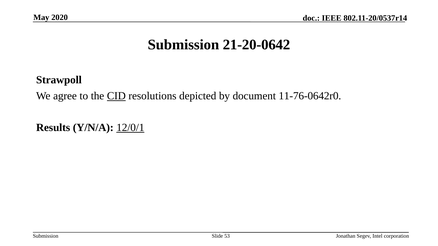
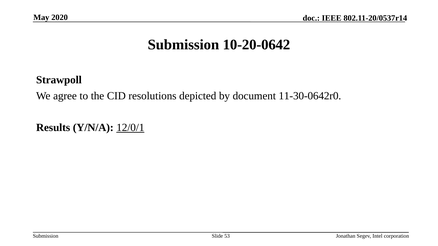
21-20-0642: 21-20-0642 -> 10-20-0642
CID underline: present -> none
11-76-0642r0: 11-76-0642r0 -> 11-30-0642r0
